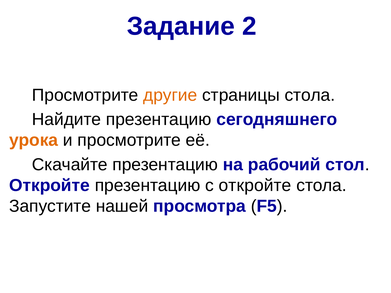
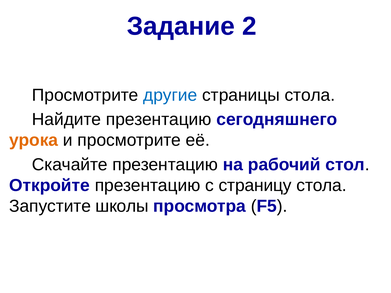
другие colour: orange -> blue
с откройте: откройте -> страницу
нашей: нашей -> школы
